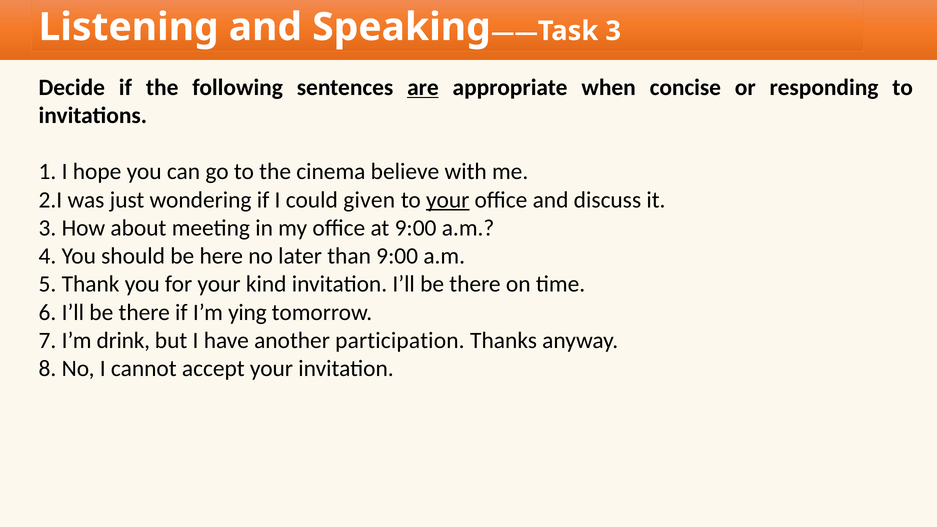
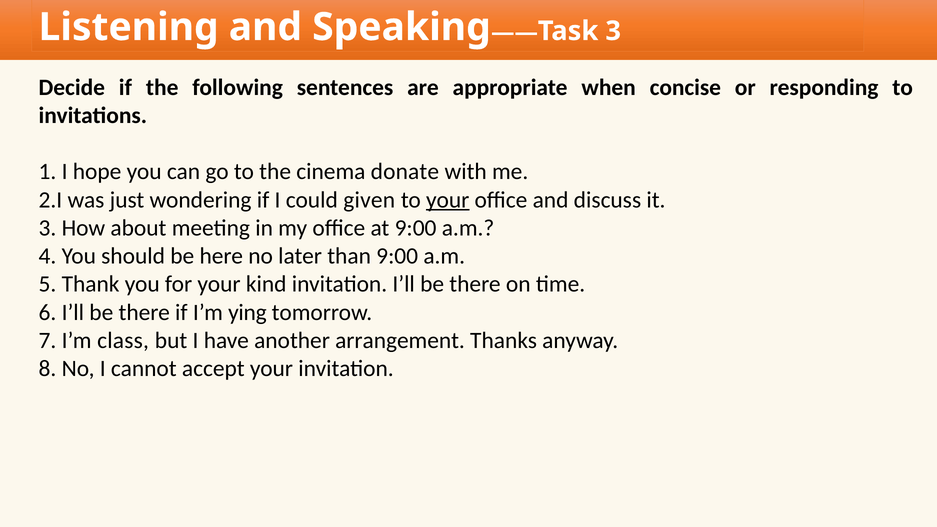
are underline: present -> none
believe: believe -> donate
drink: drink -> class
participation: participation -> arrangement
